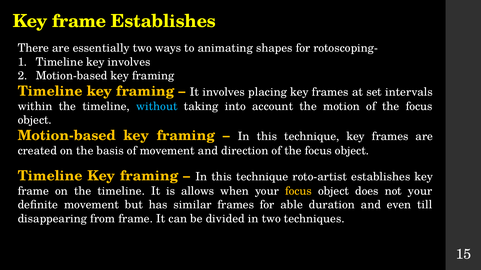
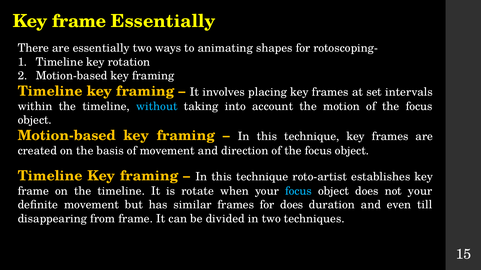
frame Establishes: Establishes -> Essentially
key involves: involves -> rotation
allows: allows -> rotate
focus at (299, 191) colour: yellow -> light blue
for able: able -> does
